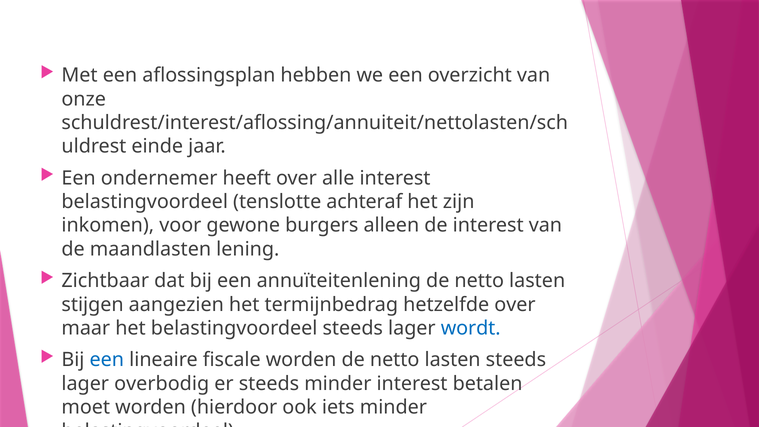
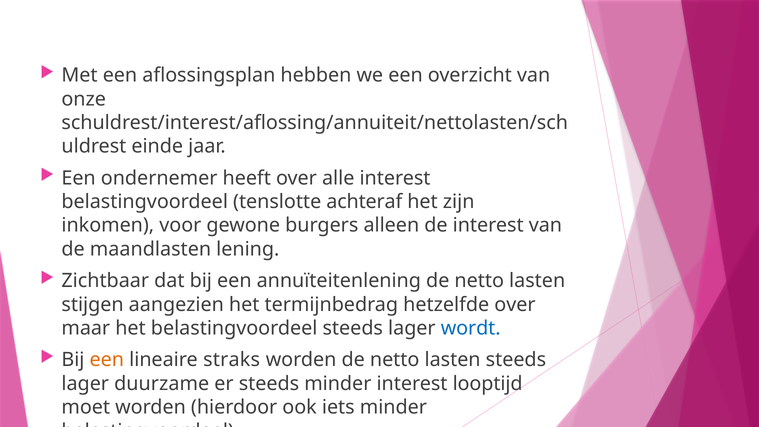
een at (107, 360) colour: blue -> orange
fiscale: fiscale -> straks
overbodig: overbodig -> duurzame
betalen: betalen -> looptijd
